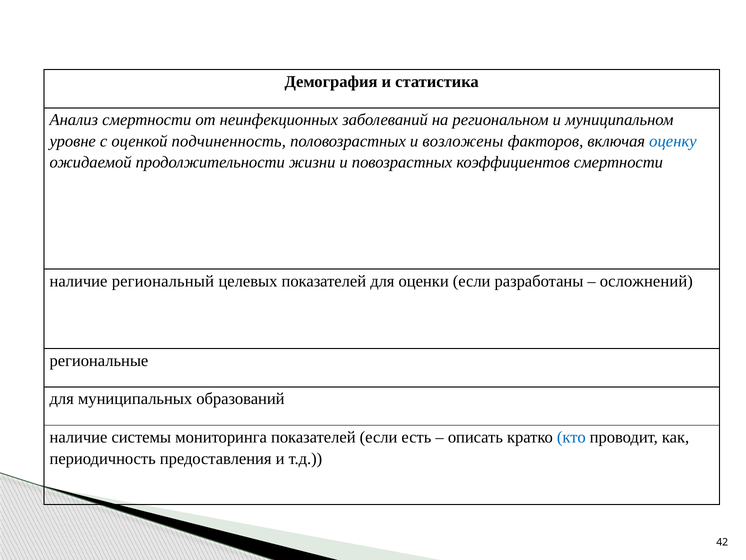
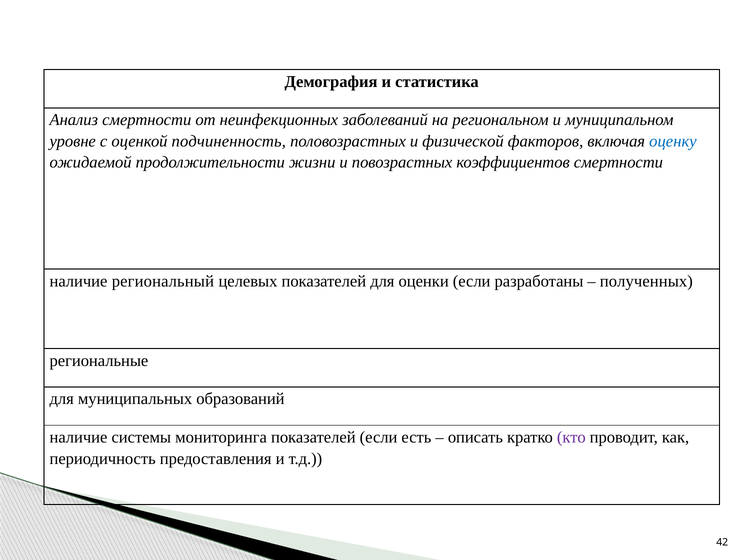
возложены: возложены -> физической
осложнений: осложнений -> полученных
кто colour: blue -> purple
